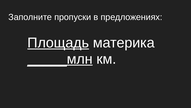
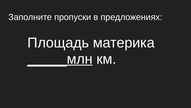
Площадь underline: present -> none
